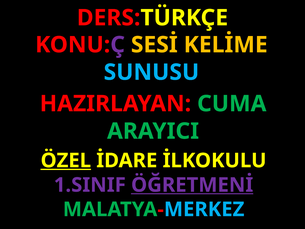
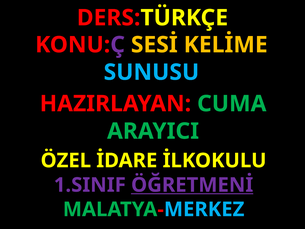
ÖZEL underline: present -> none
